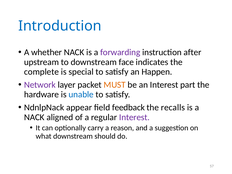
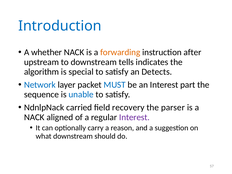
forwarding colour: purple -> orange
face: face -> tells
complete: complete -> algorithm
Happen: Happen -> Detects
Network colour: purple -> blue
MUST colour: orange -> blue
hardware: hardware -> sequence
appear: appear -> carried
feedback: feedback -> recovery
recalls: recalls -> parser
